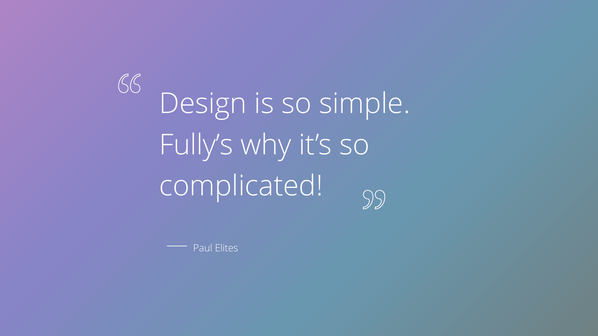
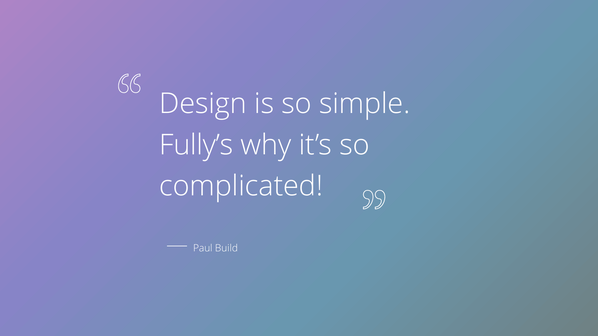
Elites: Elites -> Build
